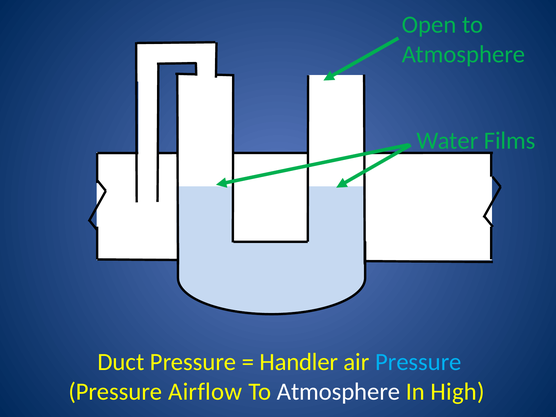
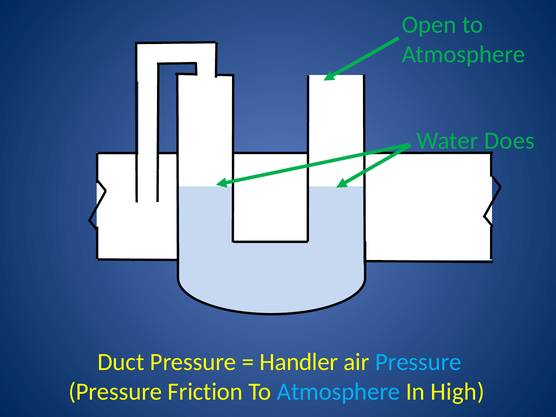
Films: Films -> Does
Airflow: Airflow -> Friction
Atmosphere at (339, 392) colour: white -> light blue
